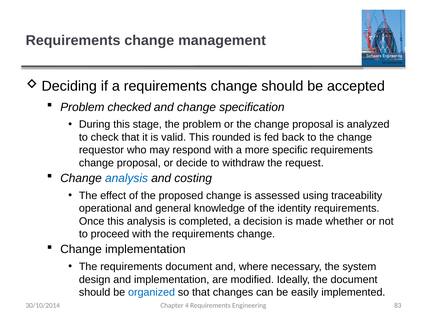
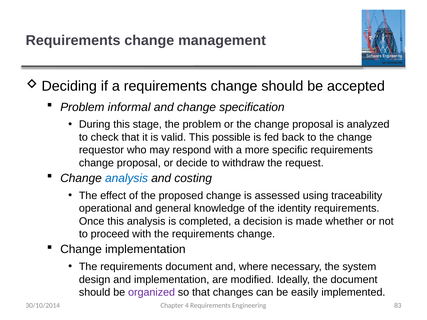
checked: checked -> informal
rounded: rounded -> possible
organized colour: blue -> purple
